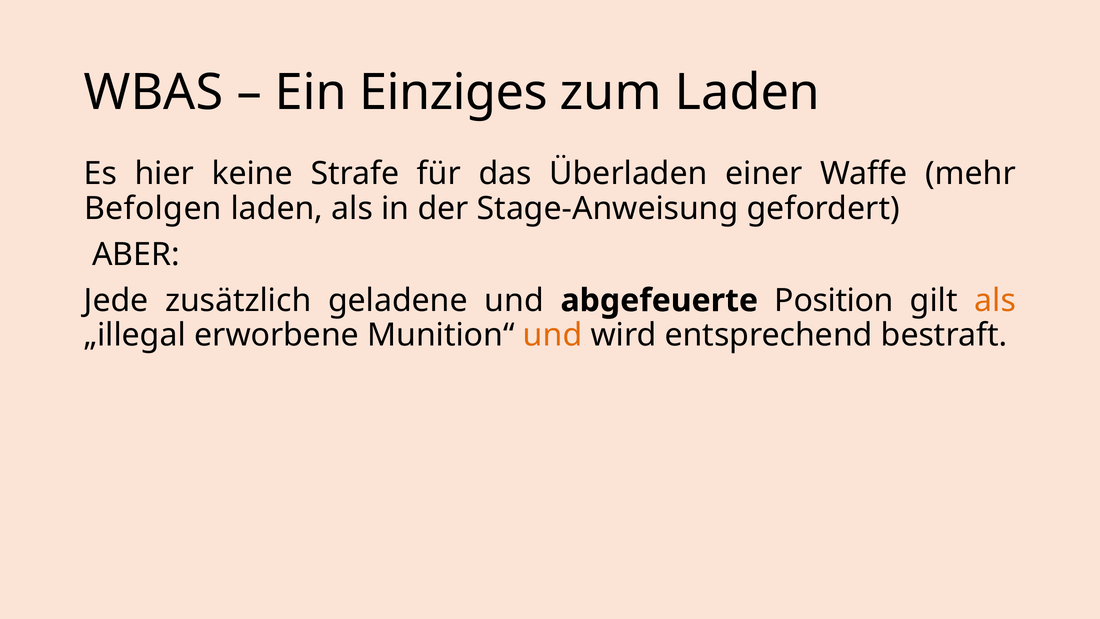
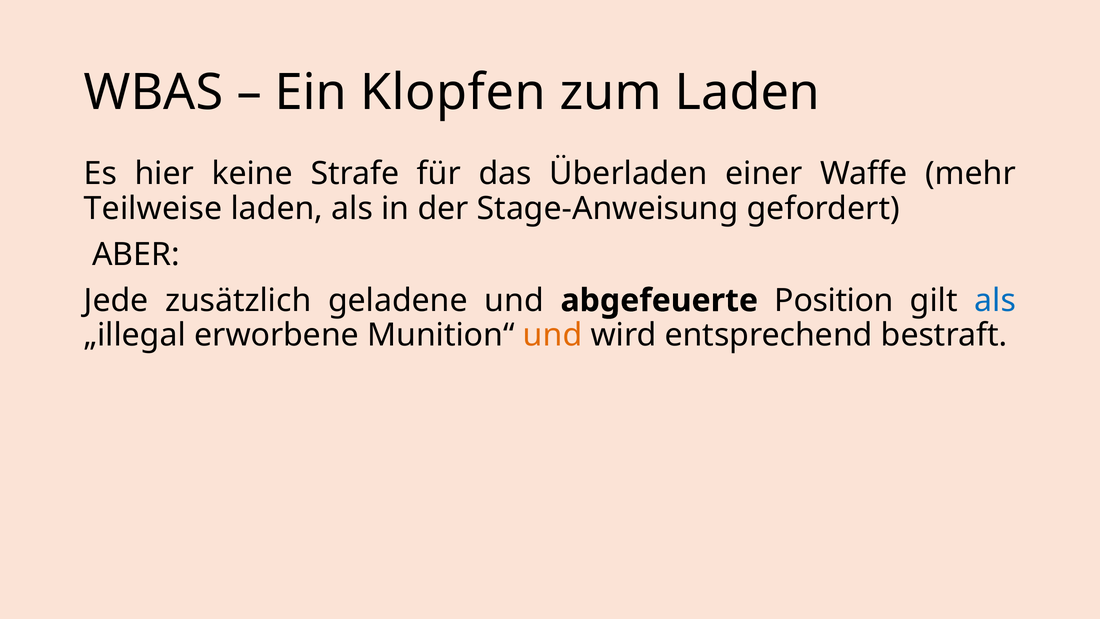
Einziges: Einziges -> Klopfen
Befolgen: Befolgen -> Teilweise
als at (995, 300) colour: orange -> blue
